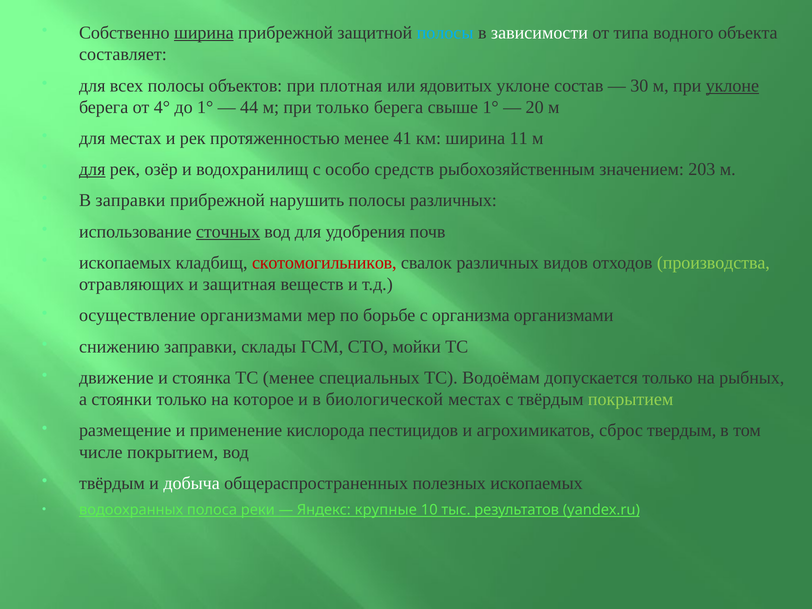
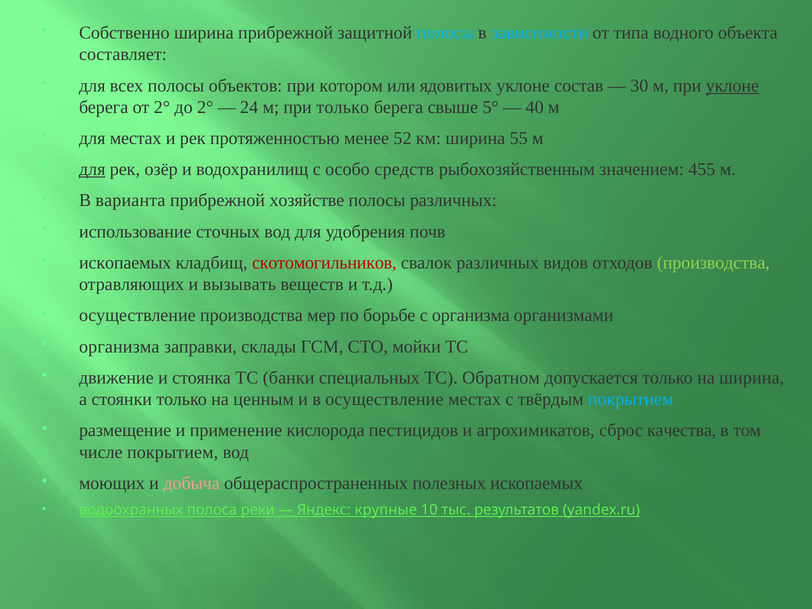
ширина at (204, 33) underline: present -> none
зависимости colour: white -> light blue
плотная: плотная -> котором
от 4°: 4° -> 2°
до 1°: 1° -> 2°
44: 44 -> 24
свыше 1°: 1° -> 5°
20: 20 -> 40
41: 41 -> 52
11: 11 -> 55
203: 203 -> 455
В заправки: заправки -> варианта
нарушить: нарушить -> хозяйстве
сточных underline: present -> none
защитная: защитная -> вызывать
осуществление организмами: организмами -> производства
снижению at (119, 347): снижению -> организма
ТС менее: менее -> банки
Водоёмам: Водоёмам -> Обратном
на рыбных: рыбных -> ширина
которое: которое -> ценным
в биологической: биологической -> осуществление
покрытием at (631, 399) colour: light green -> light blue
твердым: твердым -> качества
твёрдым at (112, 483): твёрдым -> моющих
добыча colour: white -> pink
